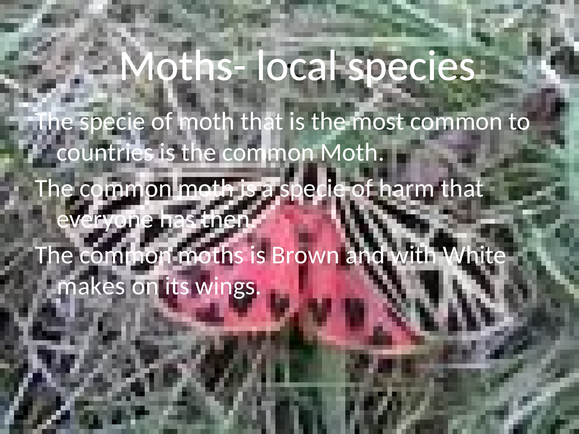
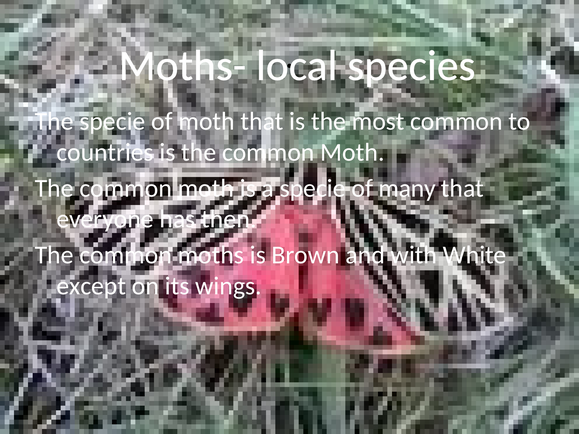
harm: harm -> many
makes: makes -> except
